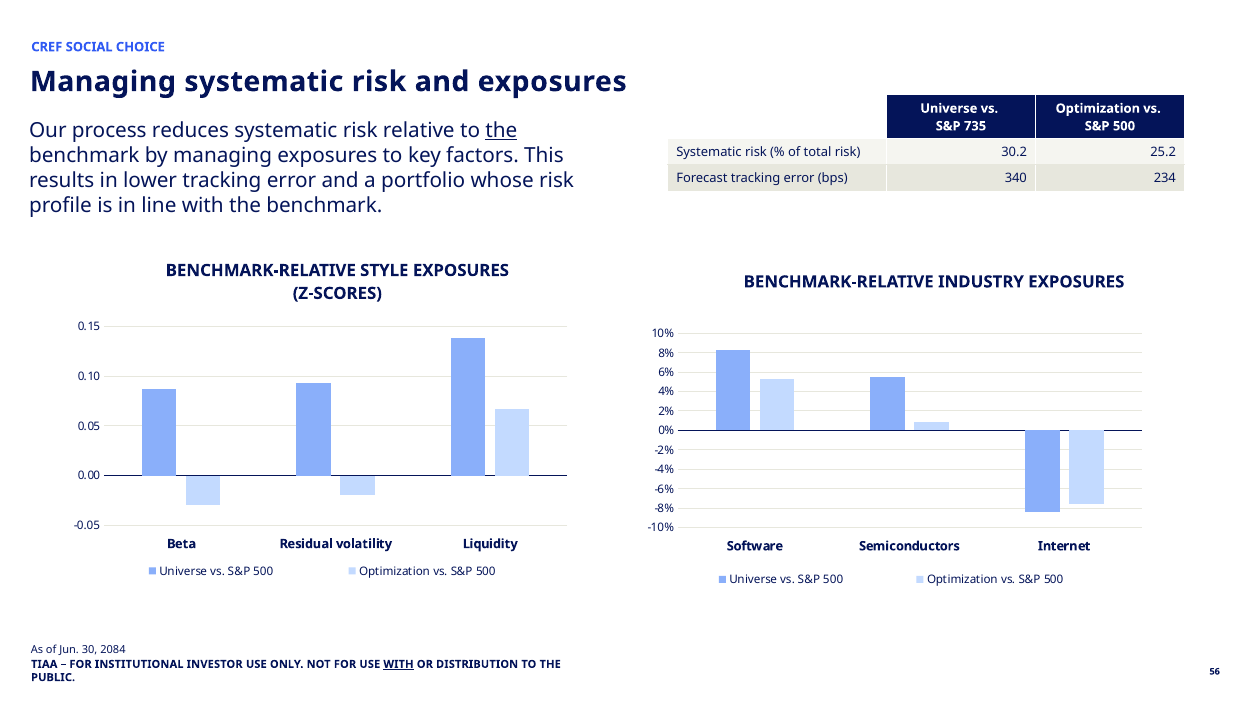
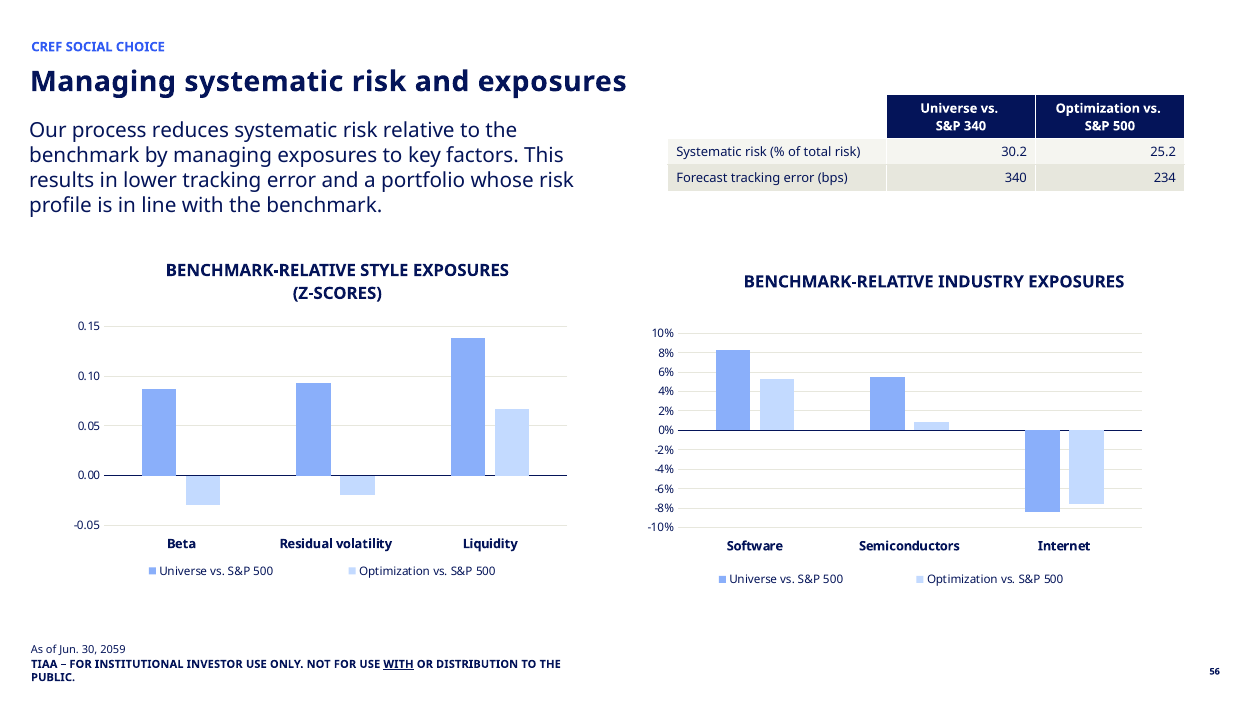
S&P 735: 735 -> 340
the at (501, 131) underline: present -> none
2084: 2084 -> 2059
